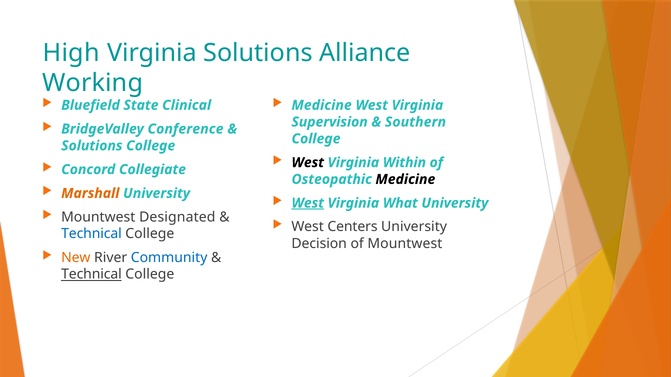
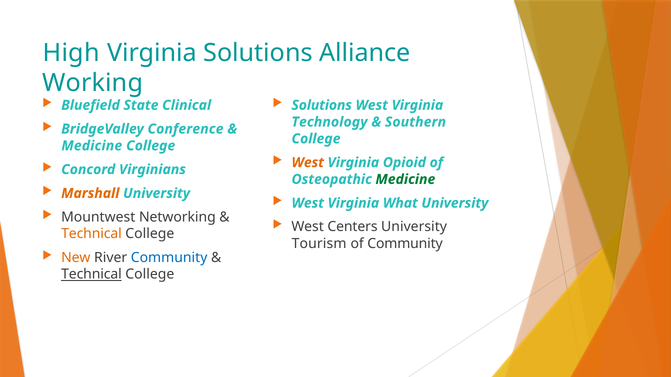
Medicine at (322, 105): Medicine -> Solutions
Supervision: Supervision -> Technology
Solutions at (92, 146): Solutions -> Medicine
West at (308, 163) colour: black -> orange
Within: Within -> Opioid
Collegiate: Collegiate -> Virginians
Medicine at (405, 180) colour: black -> green
West at (308, 203) underline: present -> none
Designated: Designated -> Networking
Technical at (91, 234) colour: blue -> orange
Decision: Decision -> Tourism
of Mountwest: Mountwest -> Community
